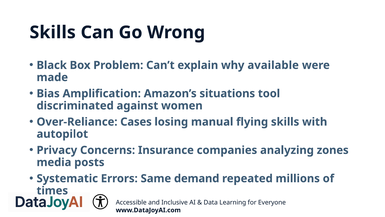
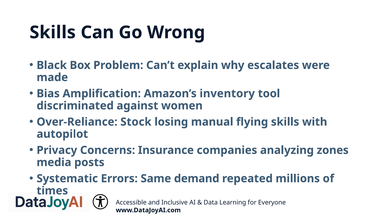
available: available -> escalates
situations: situations -> inventory
Cases: Cases -> Stock
